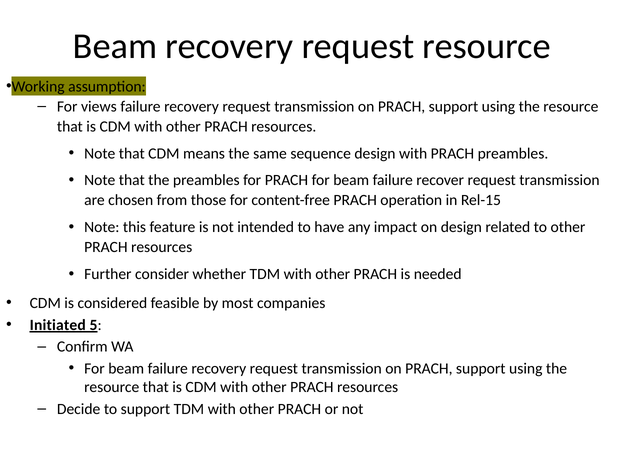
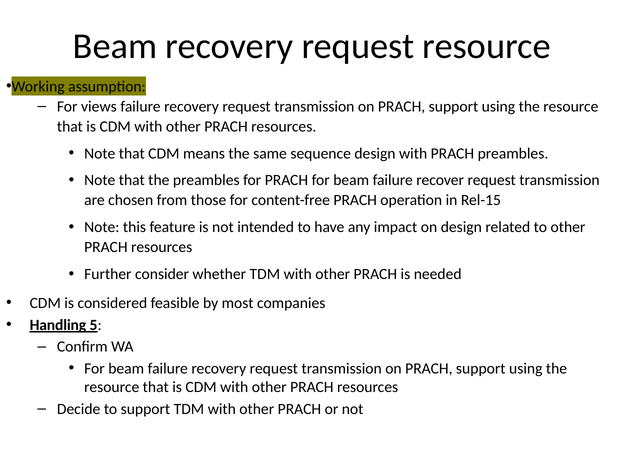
Initiated: Initiated -> Handling
